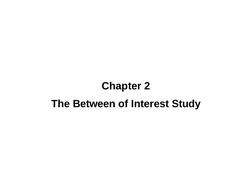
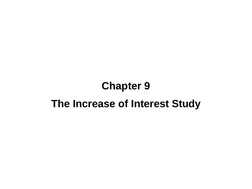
2: 2 -> 9
Between: Between -> Increase
